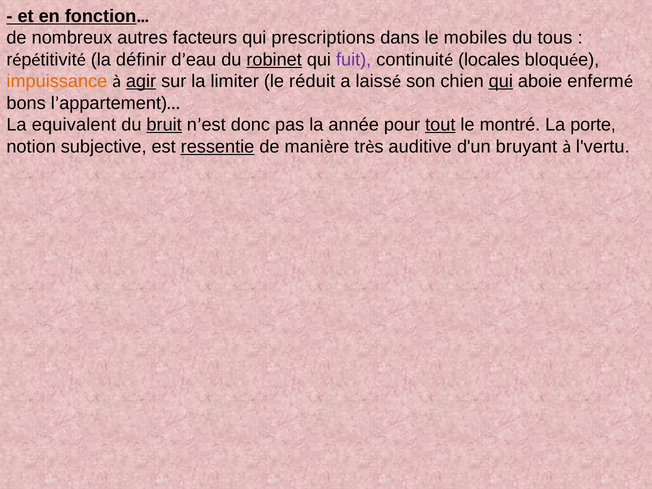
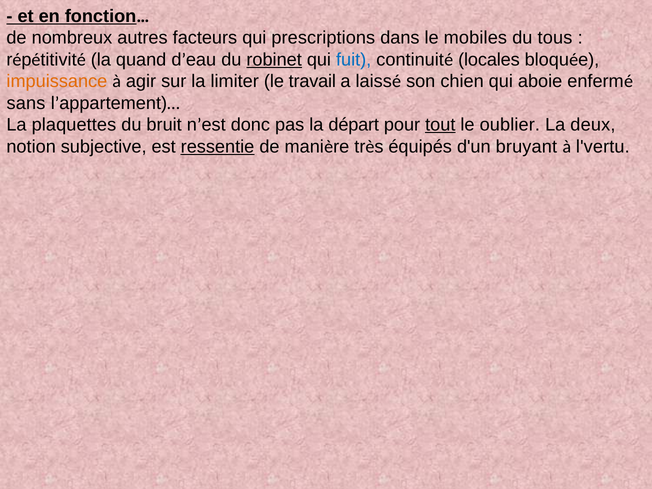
définir: définir -> quand
fuit colour: purple -> blue
agir underline: present -> none
réduit: réduit -> travail
qui at (501, 81) underline: present -> none
bons: bons -> sans
equivalent: equivalent -> plaquettes
bruit underline: present -> none
année: année -> départ
montré: montré -> oublier
porte: porte -> deux
auditive: auditive -> équipés
